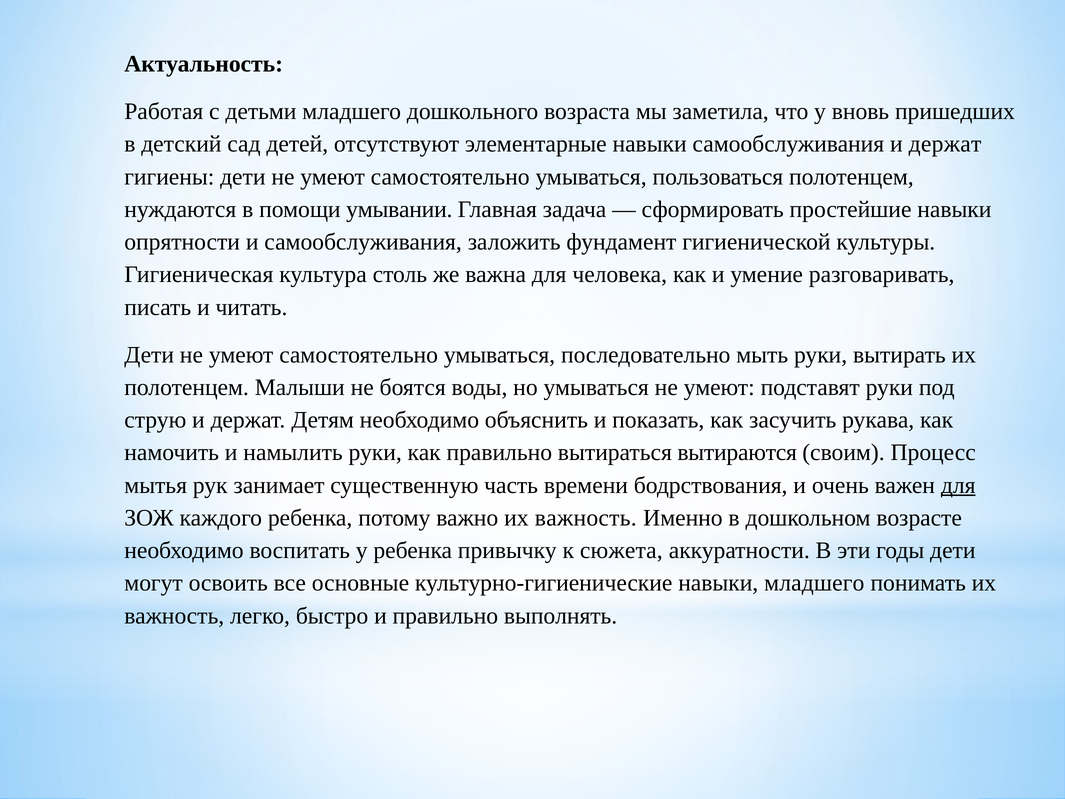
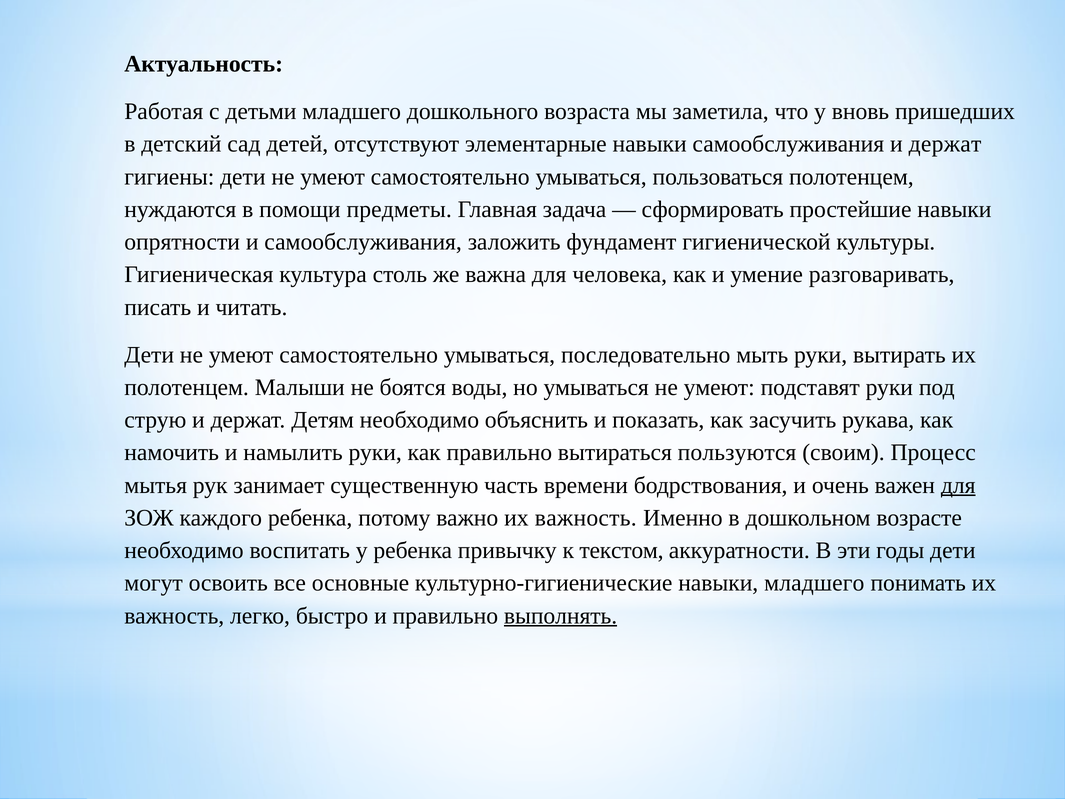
умывании: умывании -> предметы
вытираются: вытираются -> пользуются
сюжета: сюжета -> текстом
выполнять underline: none -> present
